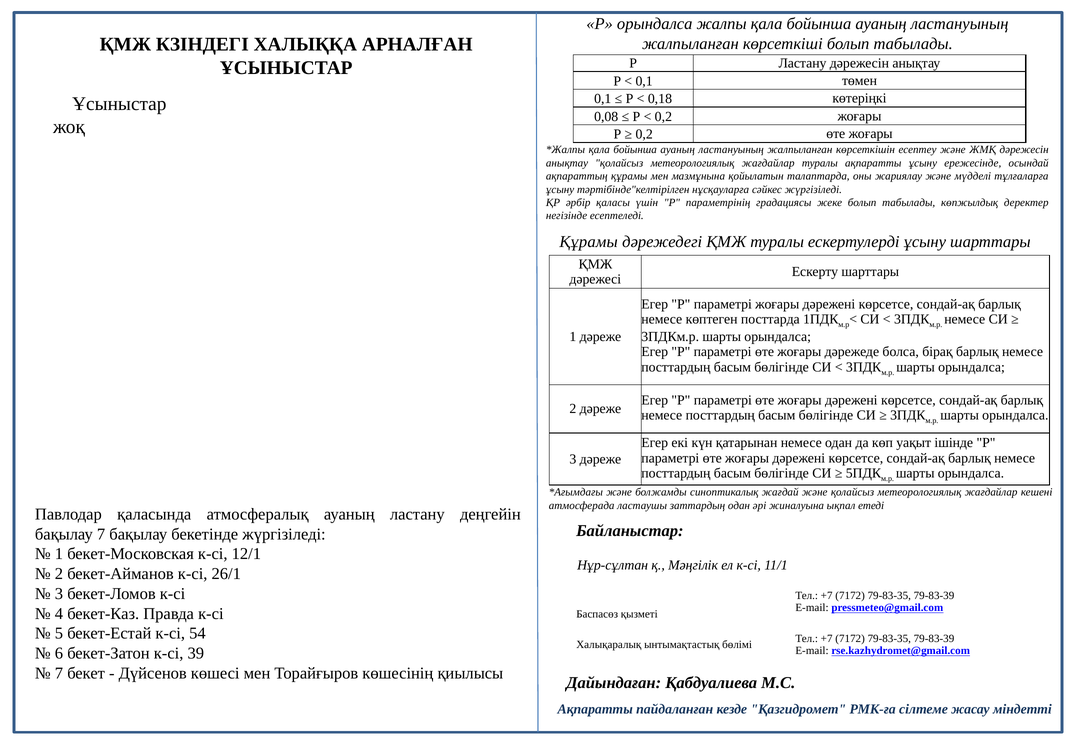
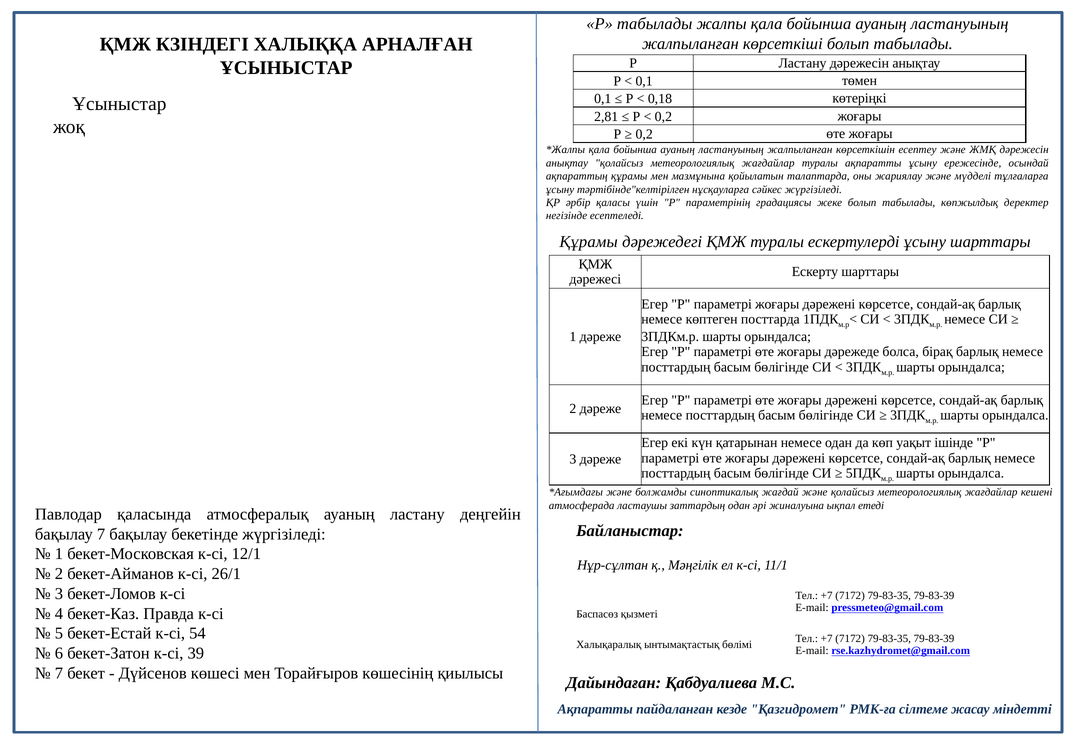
Р орындалса: орындалса -> табылады
0,08: 0,08 -> 2,81
